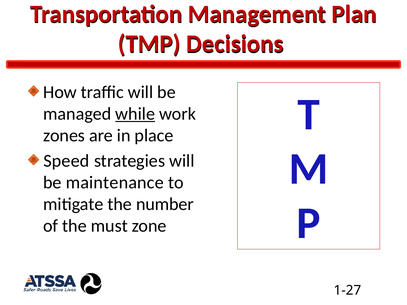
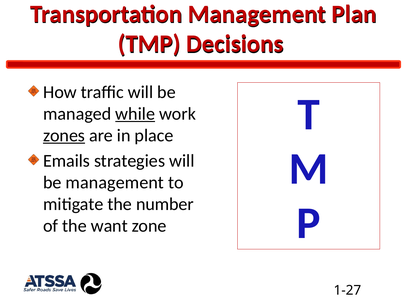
zones underline: none -> present
Speed: Speed -> Emails
be maintenance: maintenance -> management
must: must -> want
